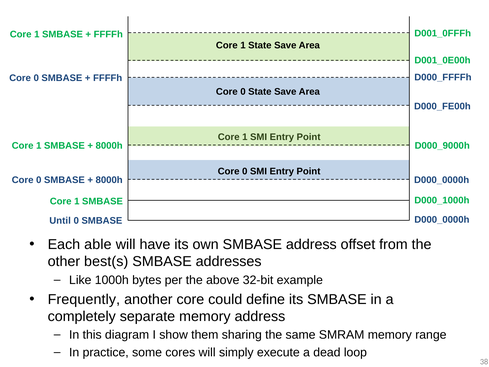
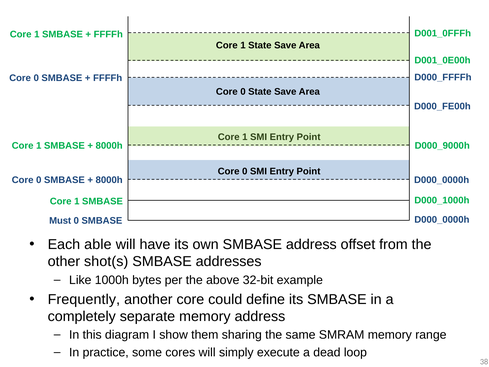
Until: Until -> Must
best(s: best(s -> shot(s
